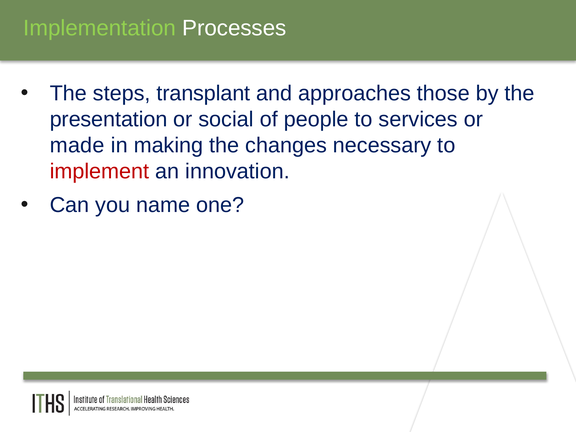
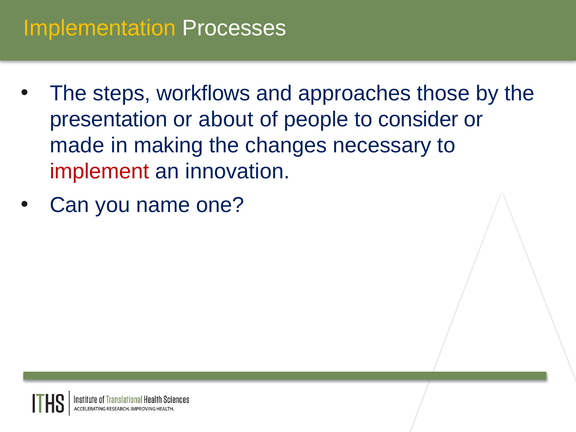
Implementation colour: light green -> yellow
transplant: transplant -> workflows
social: social -> about
services: services -> consider
